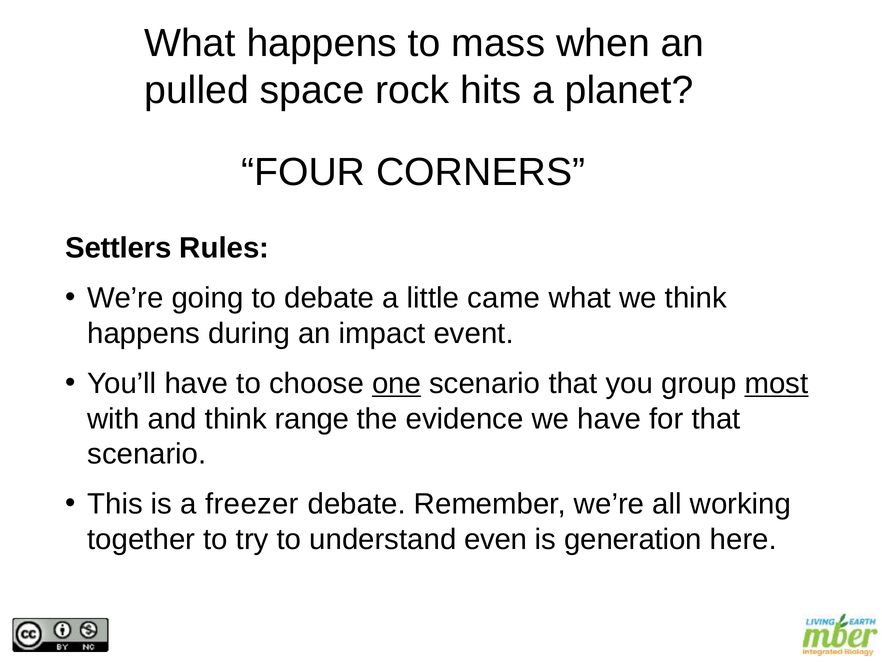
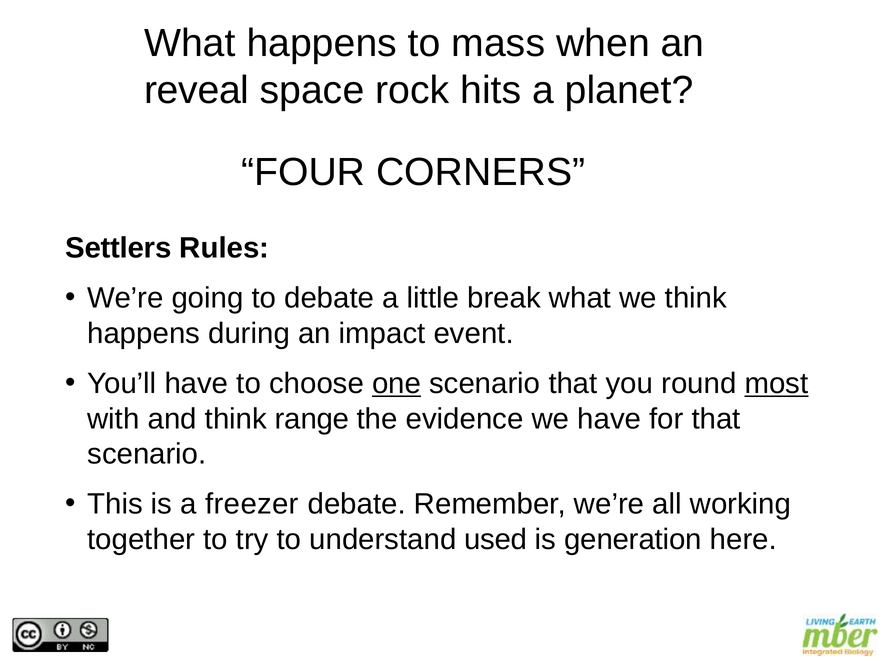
pulled: pulled -> reveal
came: came -> break
group: group -> round
even: even -> used
